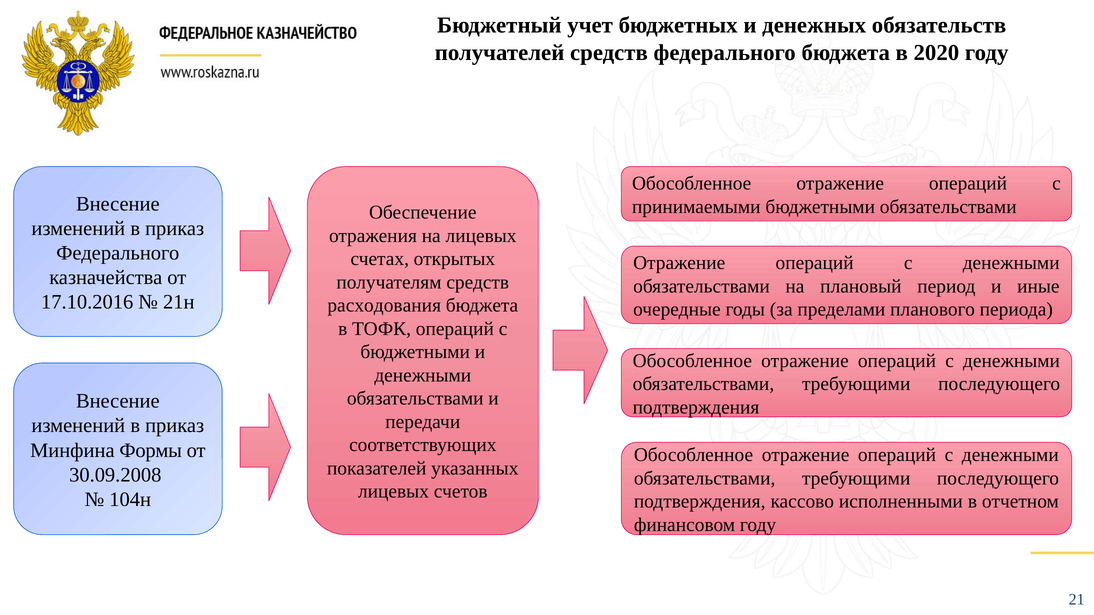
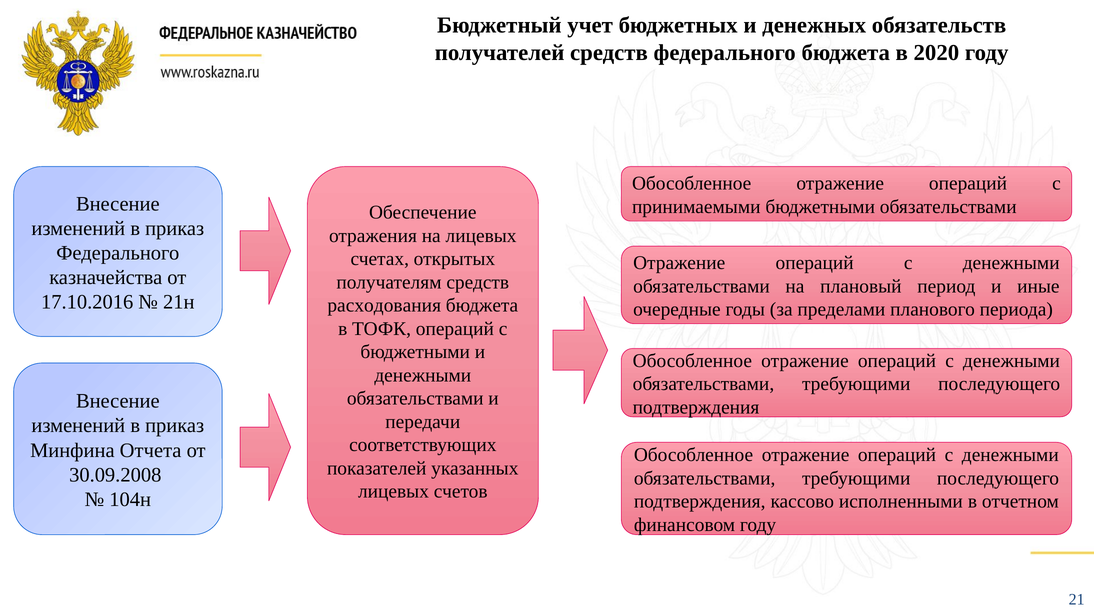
Формы: Формы -> Отчета
